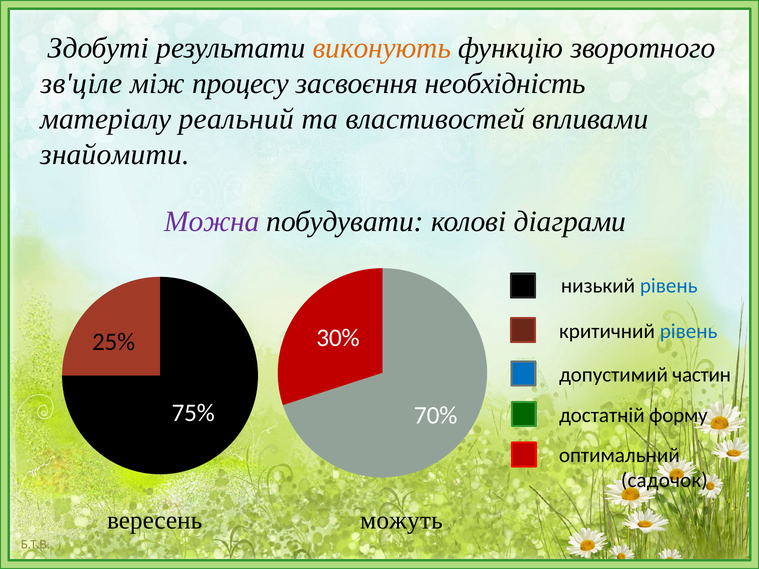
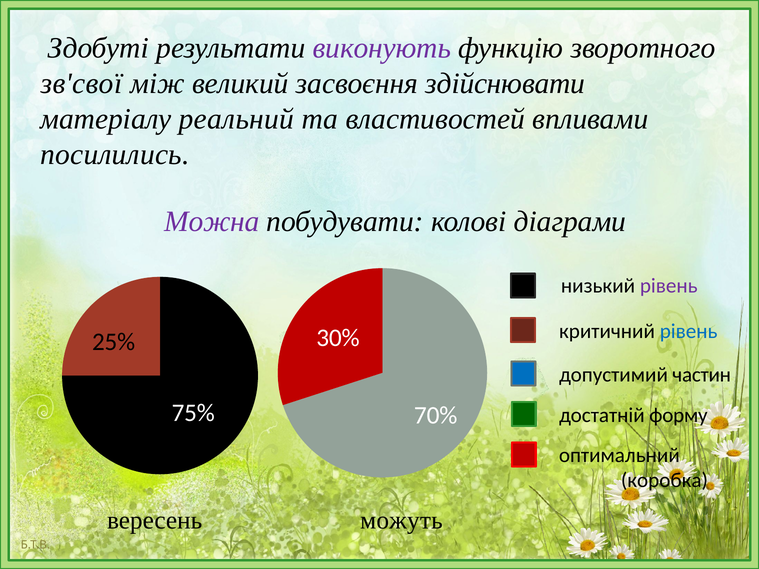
виконують colour: orange -> purple
зв'ціле: зв'ціле -> зв'свої
процесу: процесу -> великий
необхідність: необхідність -> здійснювати
знайомити: знайомити -> посилились
рівень at (669, 286) colour: blue -> purple
садочок: садочок -> коробка
